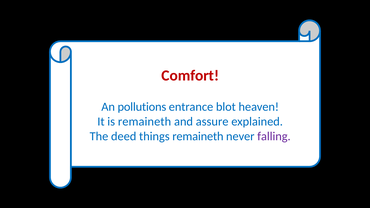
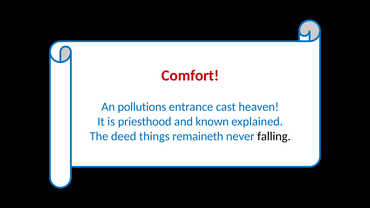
blot: blot -> cast
is remaineth: remaineth -> priesthood
assure: assure -> known
falling colour: purple -> black
